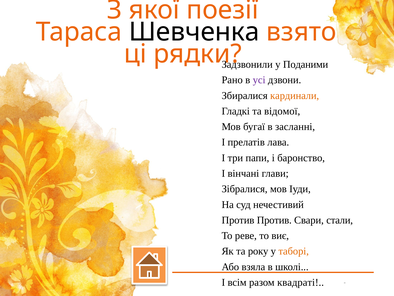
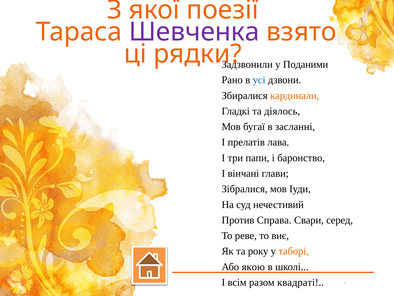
Шевченка colour: black -> purple
усі colour: purple -> blue
відомої: відомої -> діялось
Против Против: Против -> Справа
стали: стали -> серед
взяла: взяла -> якою
